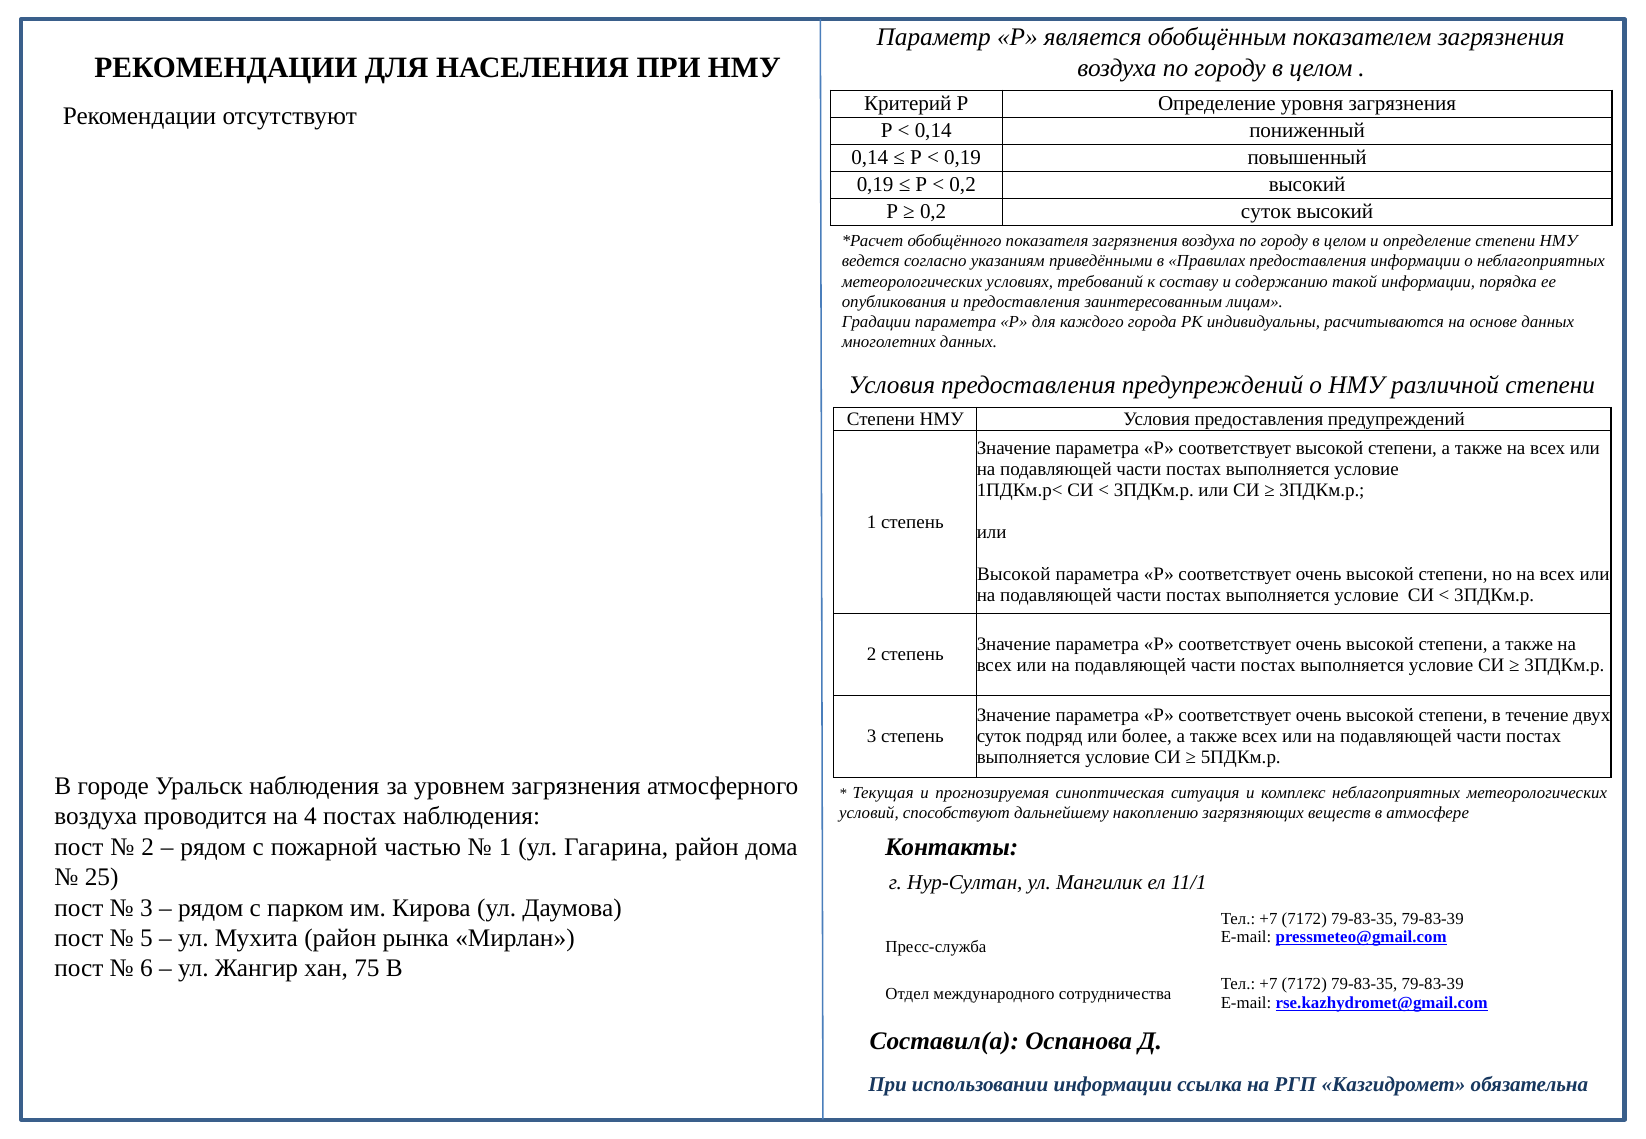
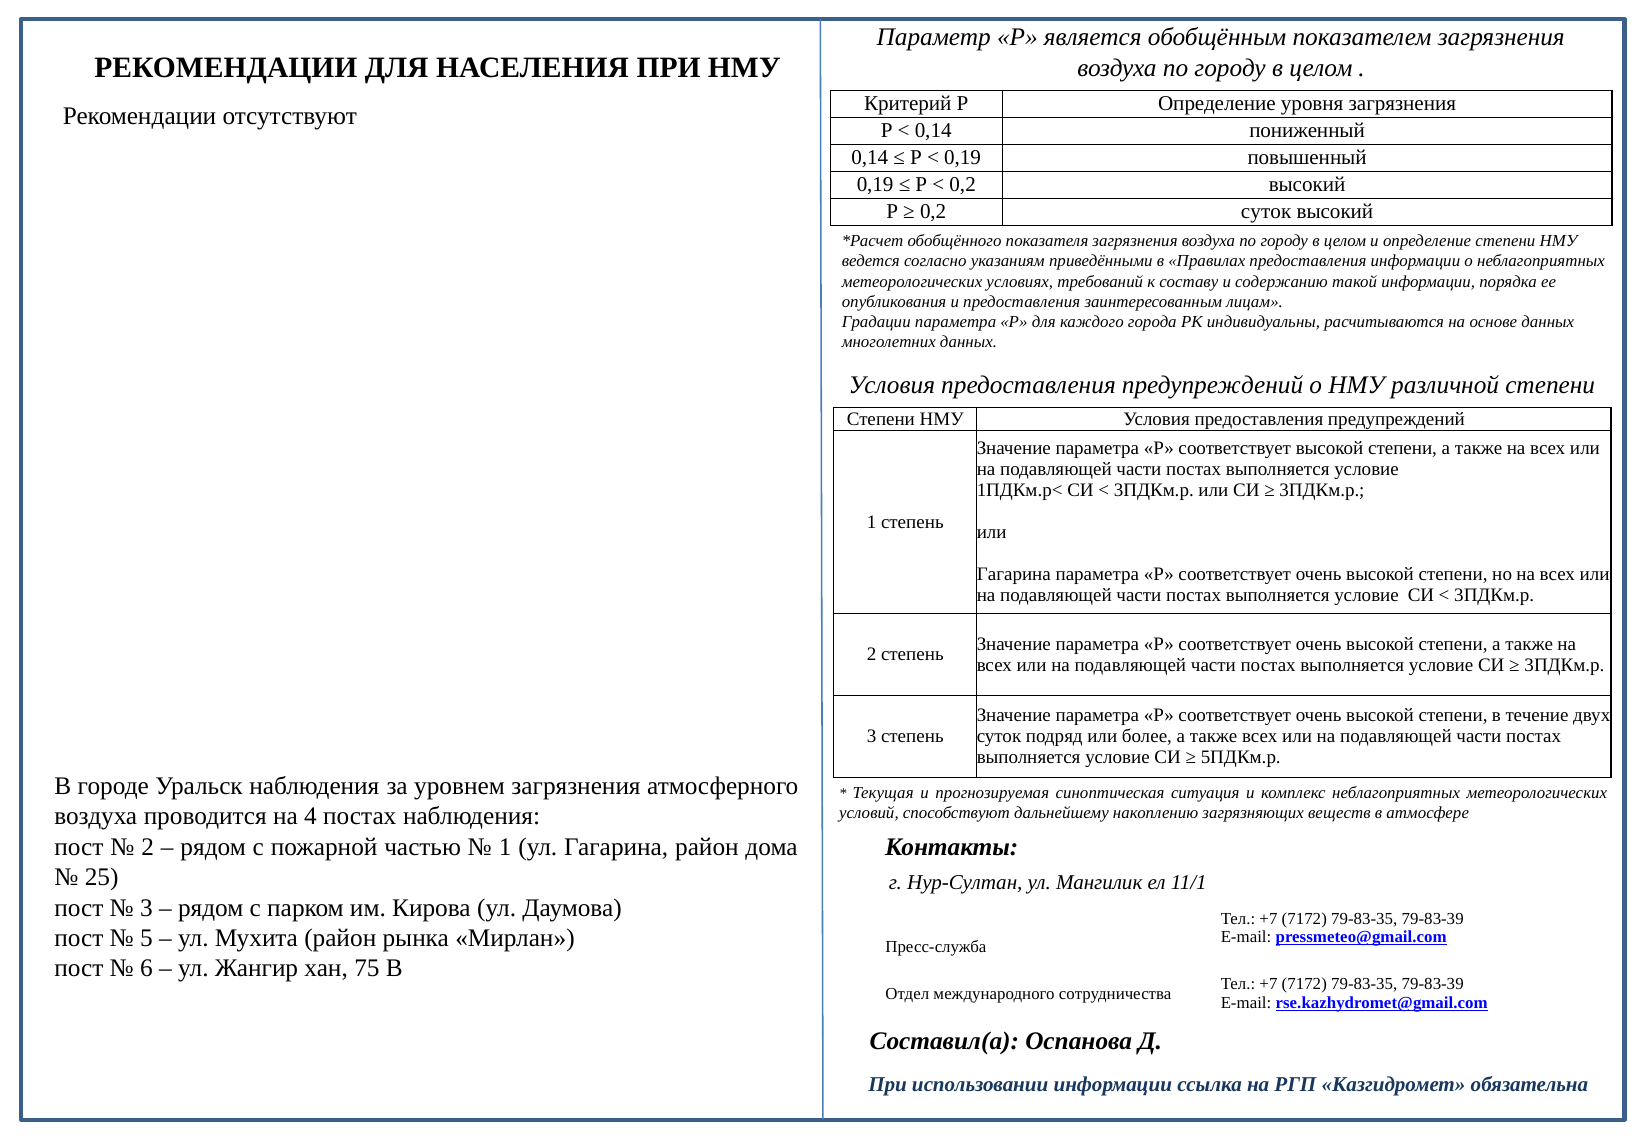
Высокой at (1014, 575): Высокой -> Гагарина
